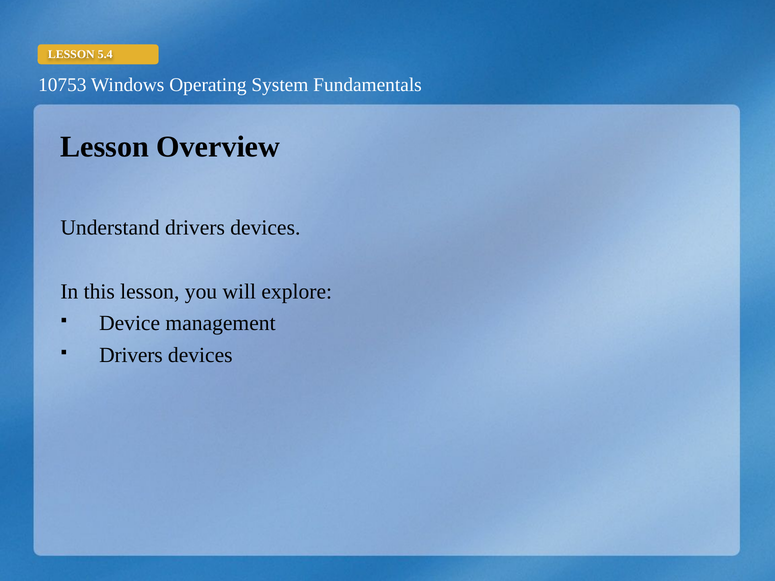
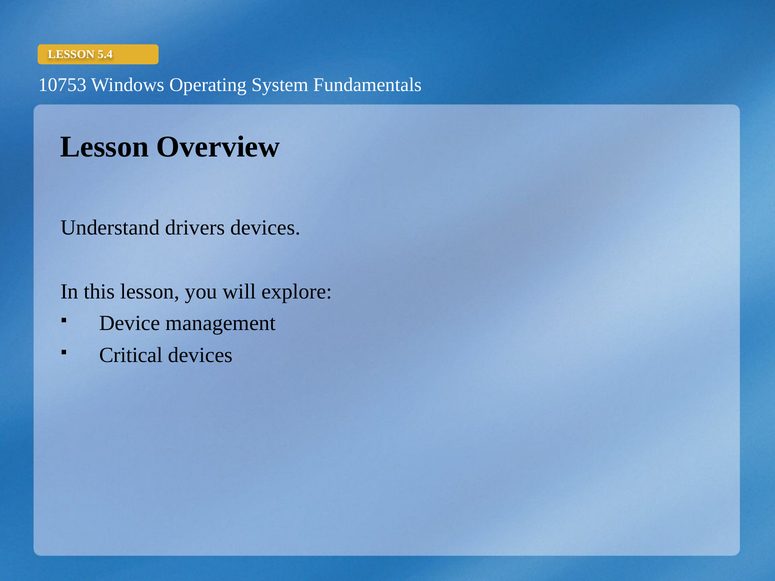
Drivers at (131, 355): Drivers -> Critical
